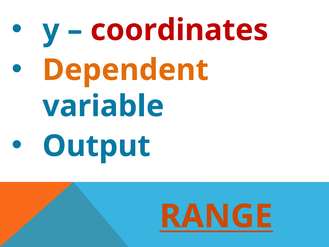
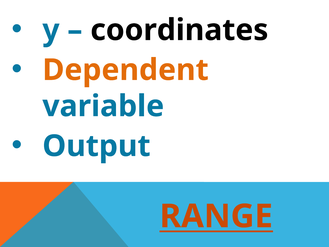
coordinates colour: red -> black
